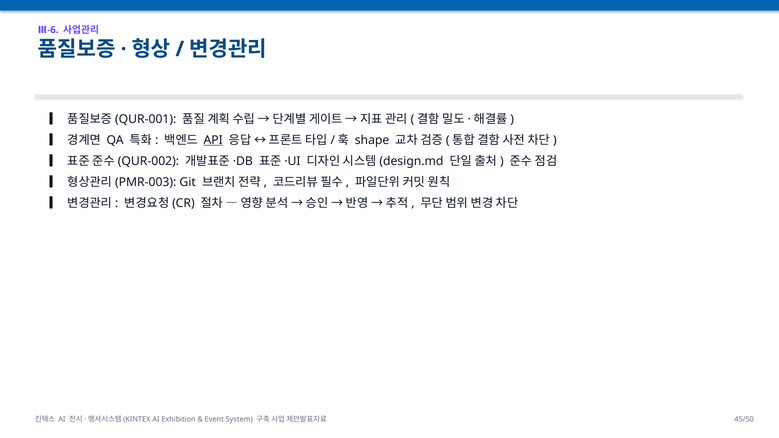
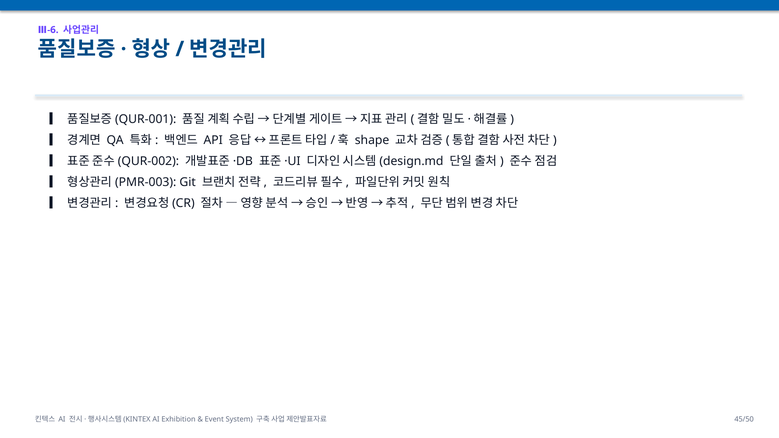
API underline: present -> none
